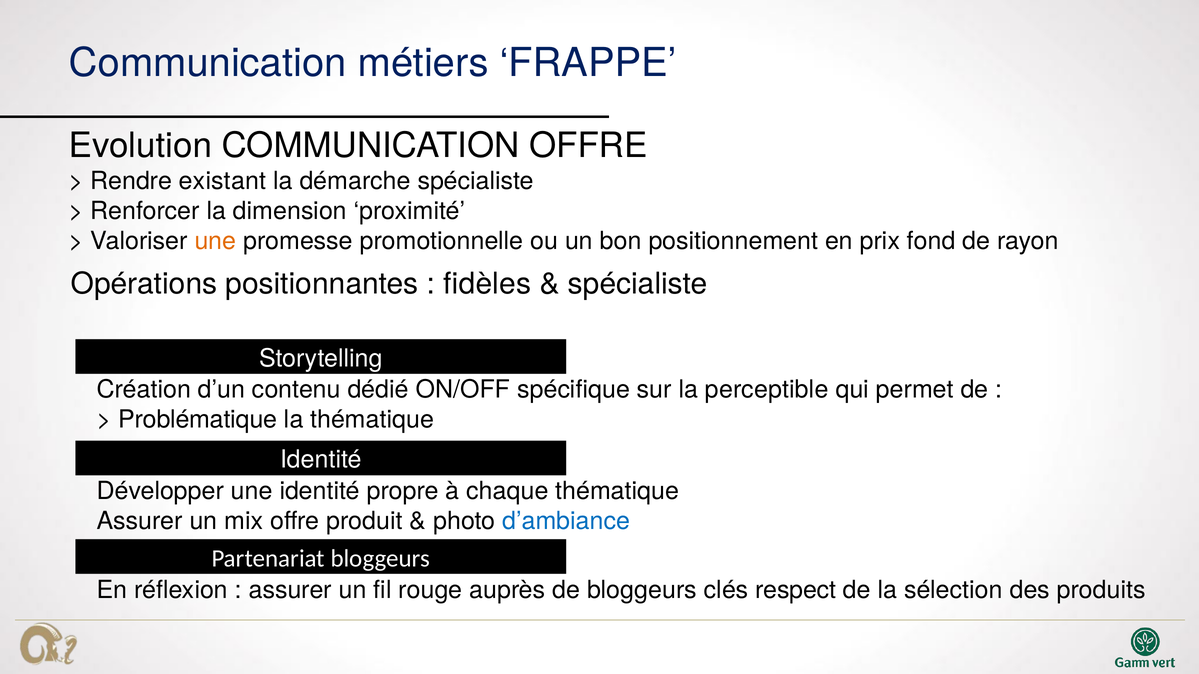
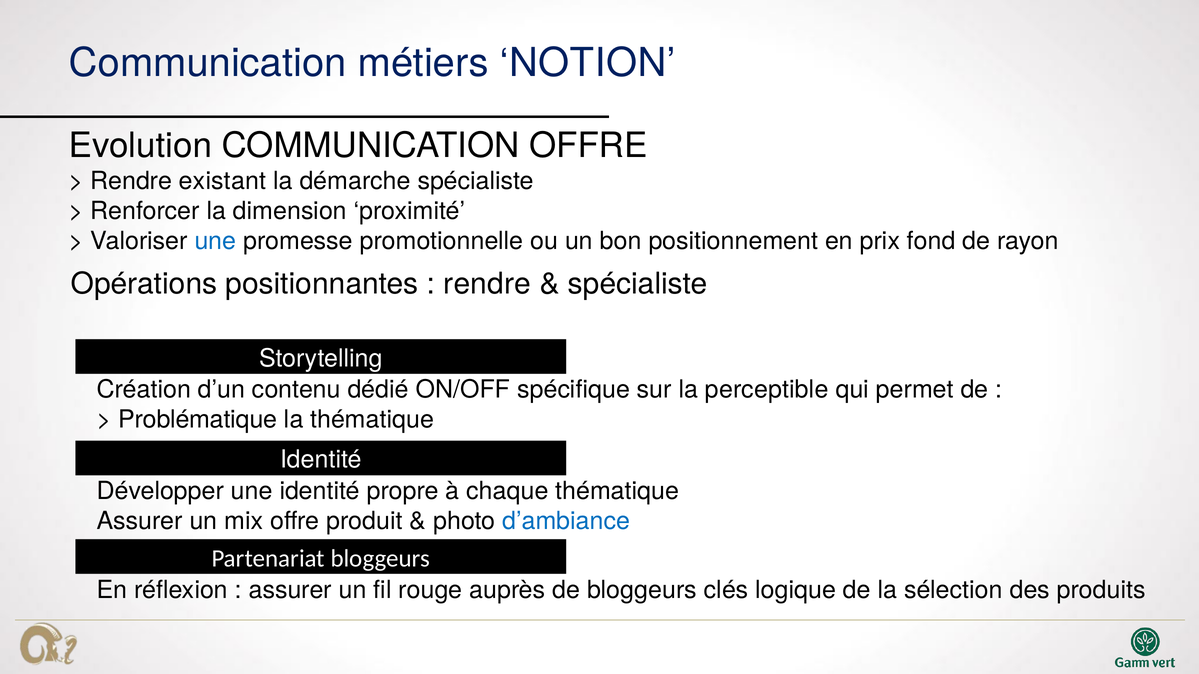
FRAPPE: FRAPPE -> NOTION
une at (215, 241) colour: orange -> blue
fidèles at (487, 284): fidèles -> rendre
respect: respect -> logique
